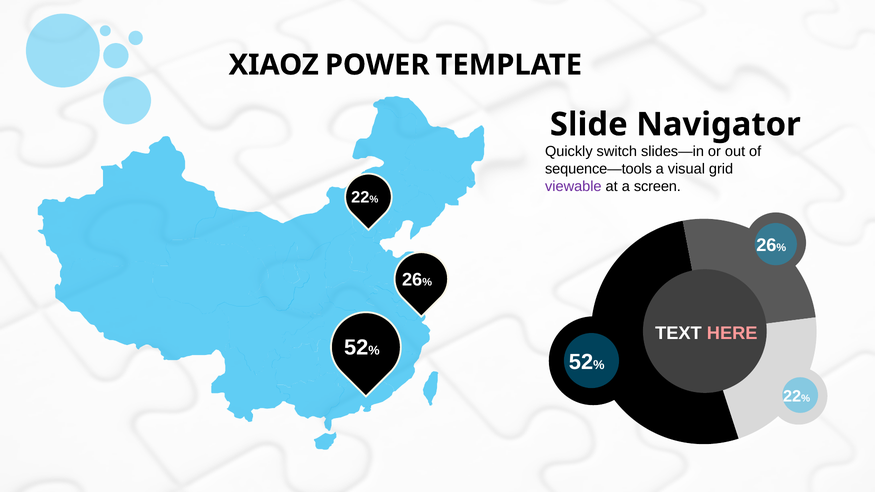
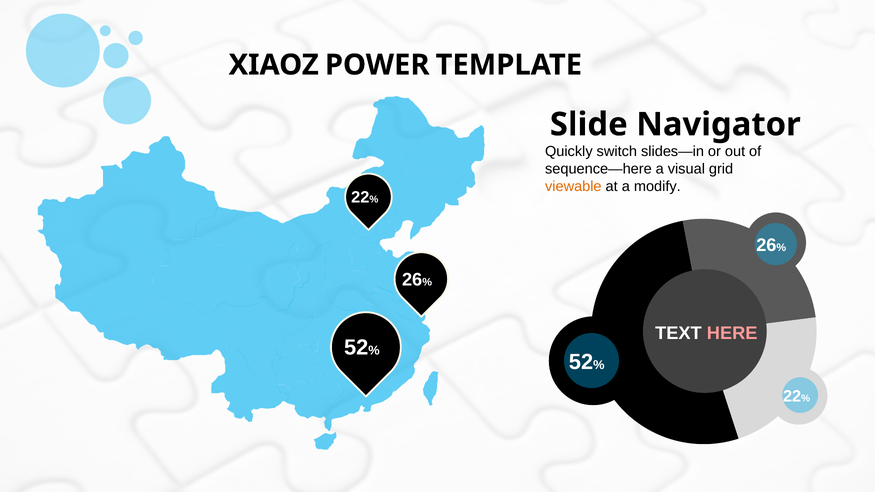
sequence—tools: sequence—tools -> sequence—here
viewable colour: purple -> orange
screen: screen -> modify
